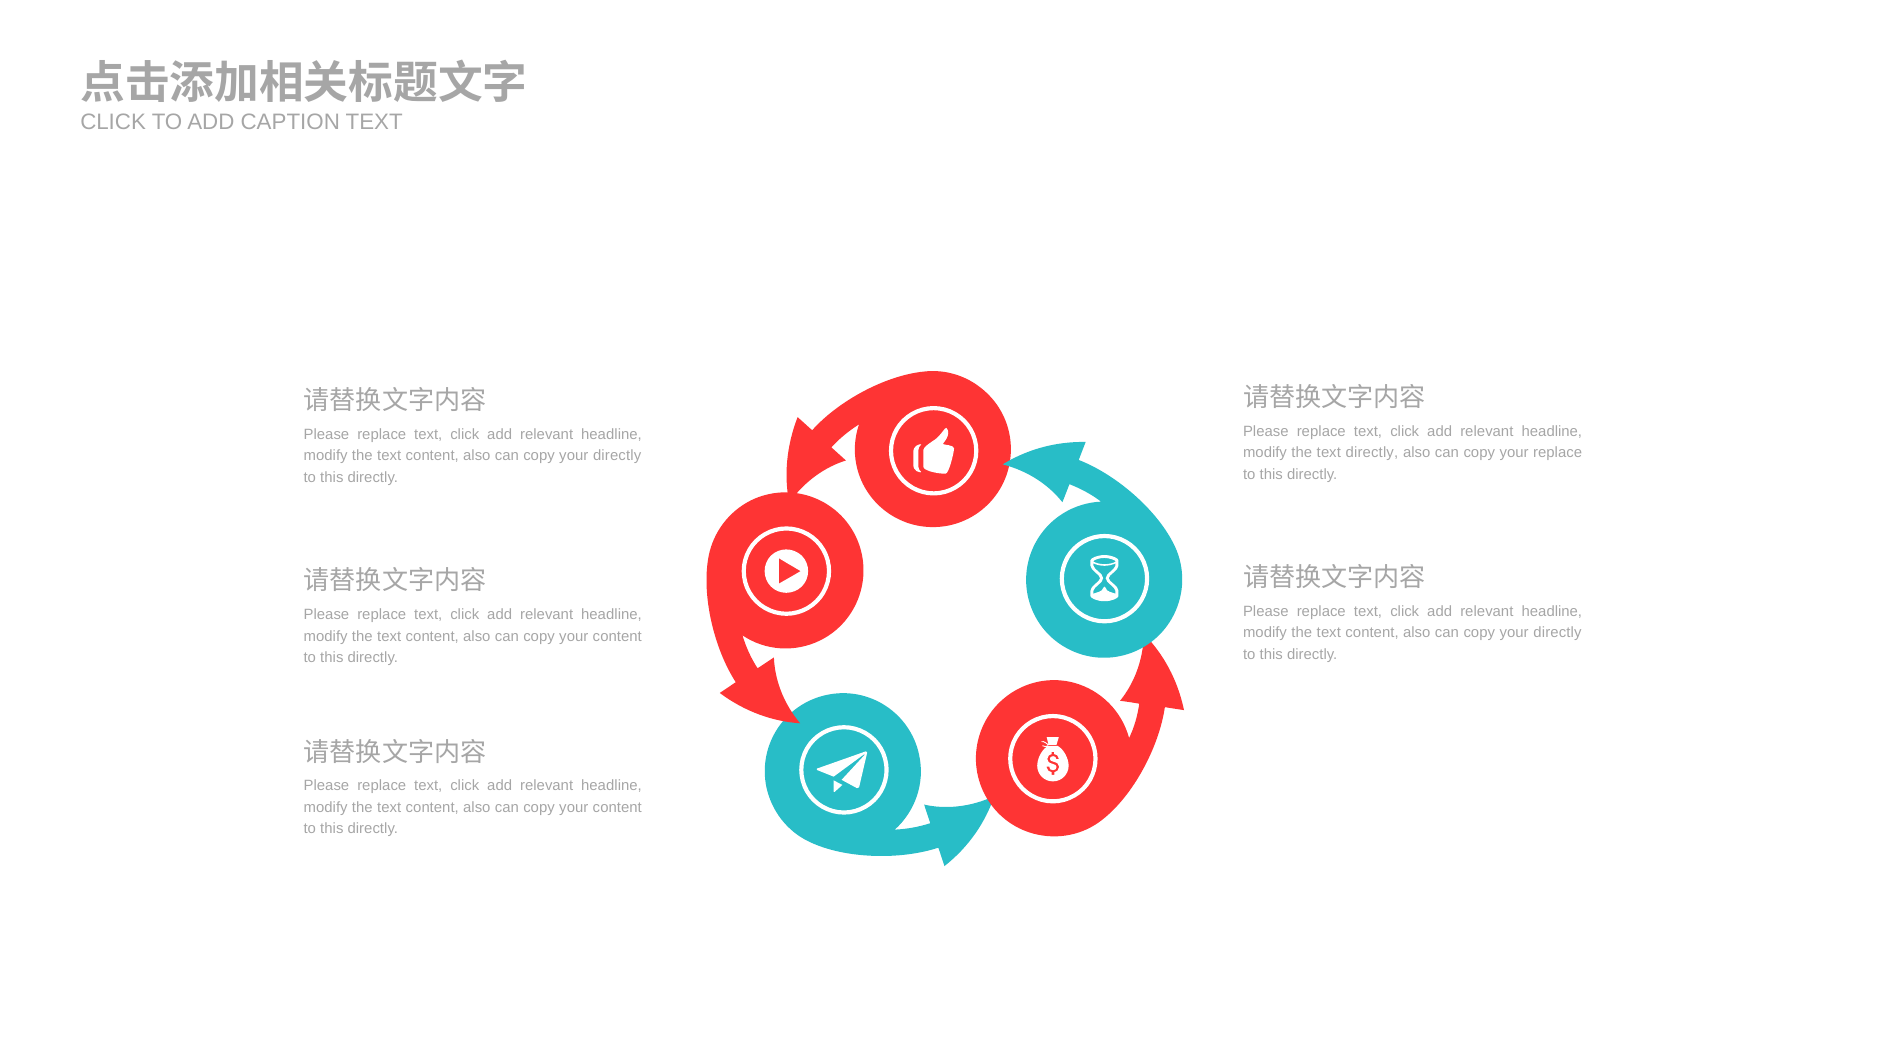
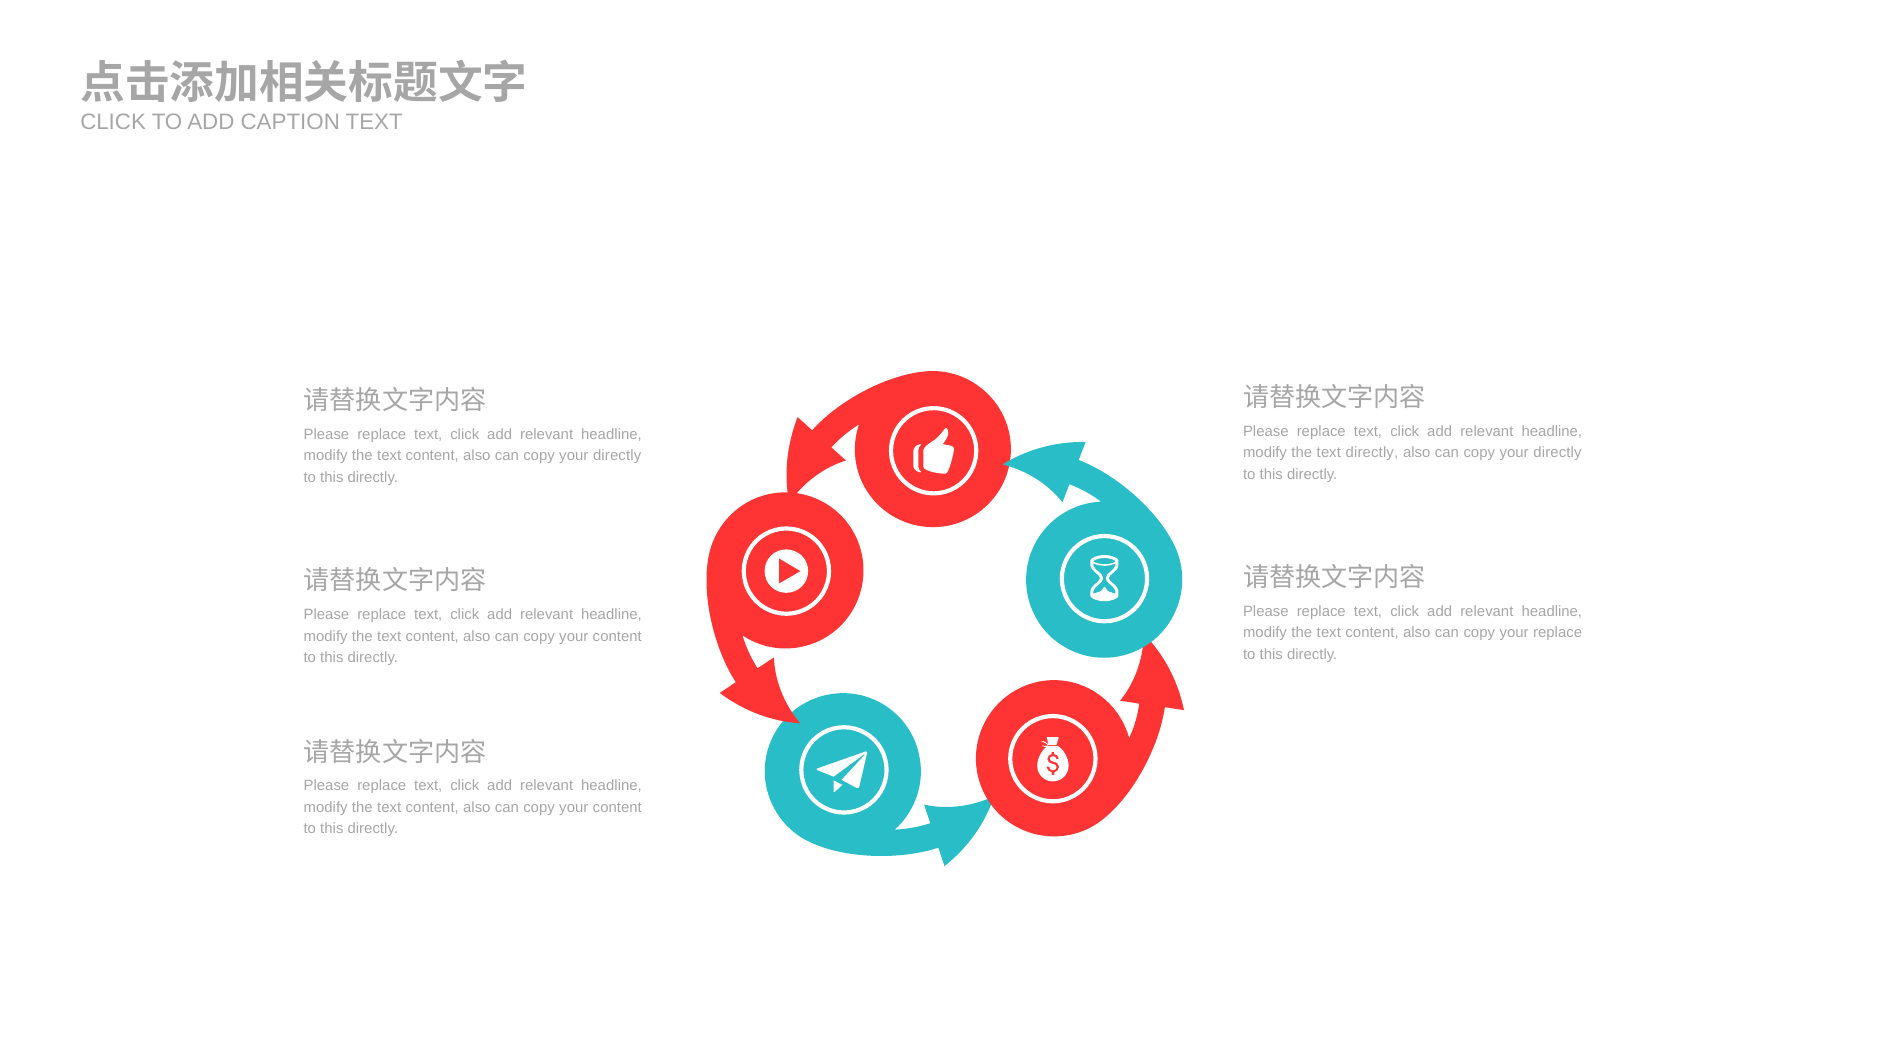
replace at (1558, 453): replace -> directly
directly at (1558, 633): directly -> replace
